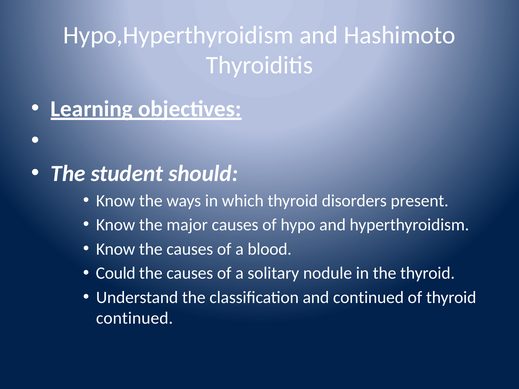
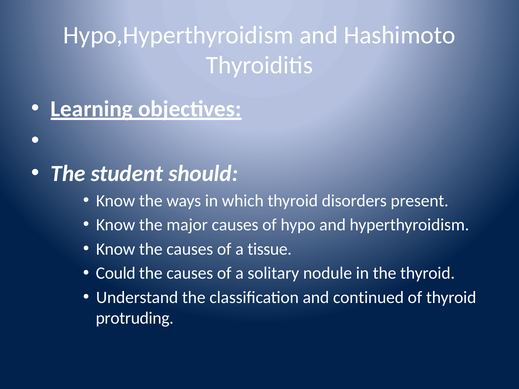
blood: blood -> tissue
continued at (135, 318): continued -> protruding
